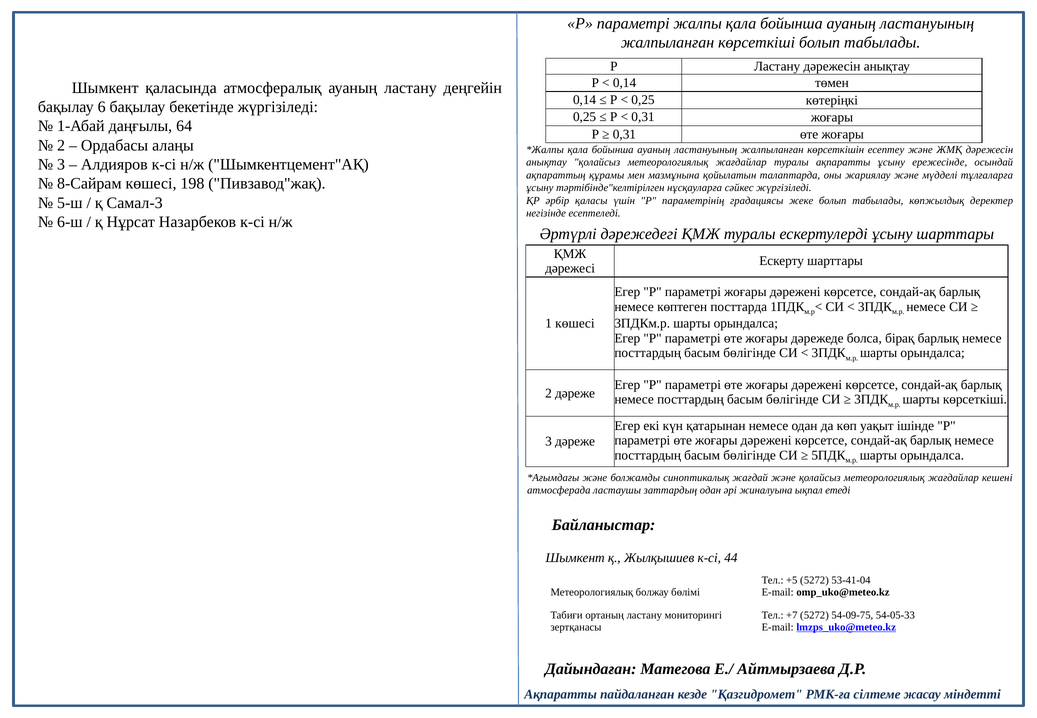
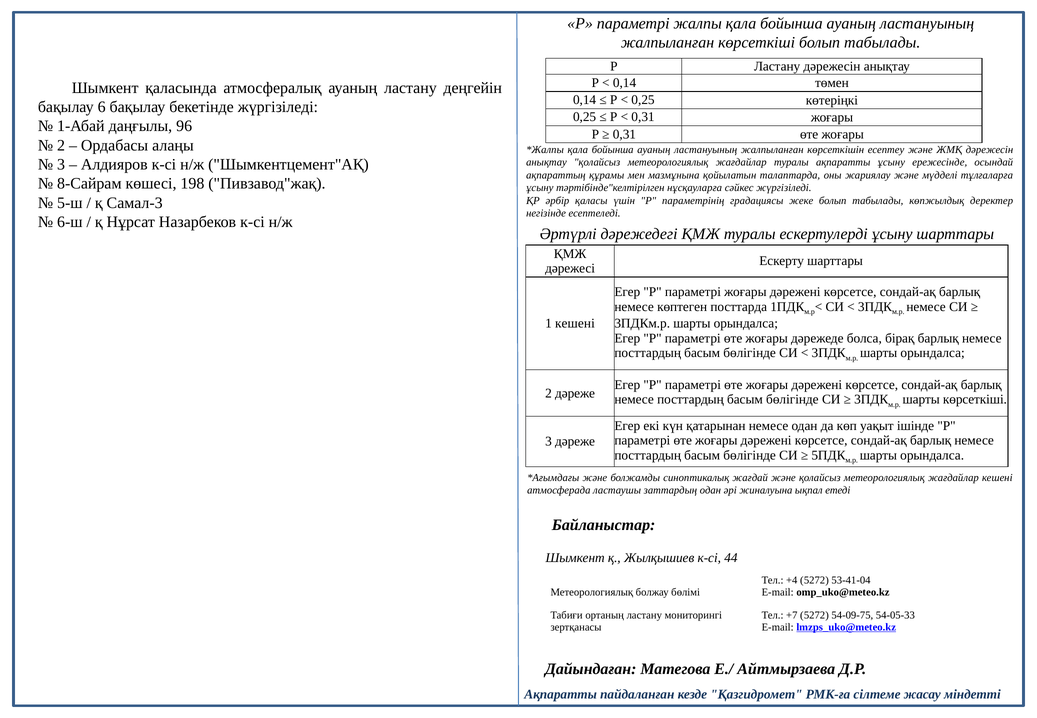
64: 64 -> 96
1 көшесі: көшесі -> кешені
+5: +5 -> +4
